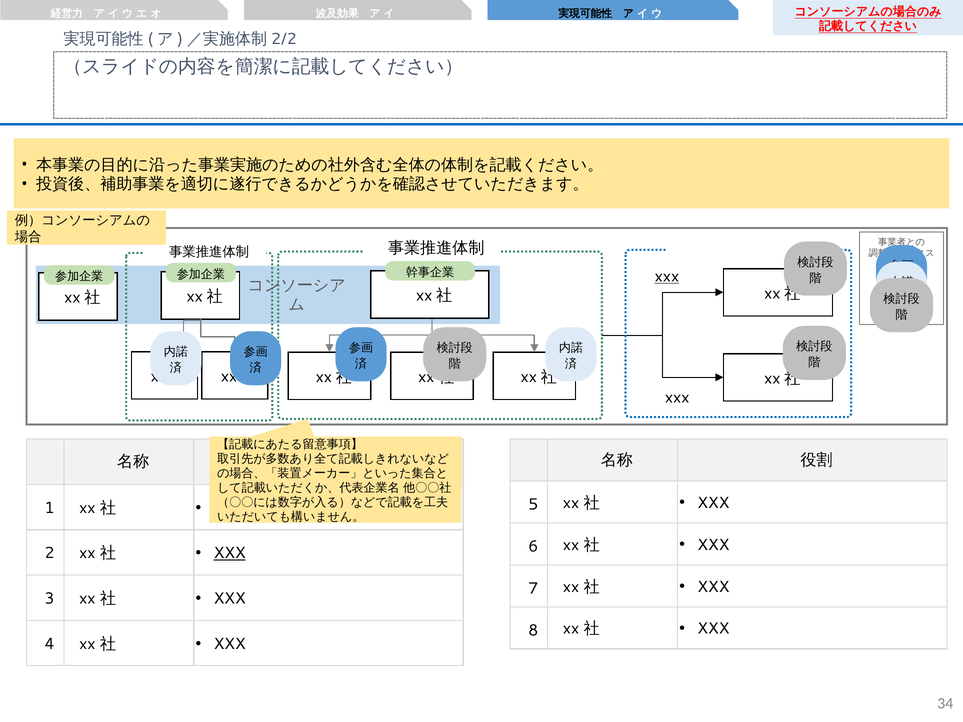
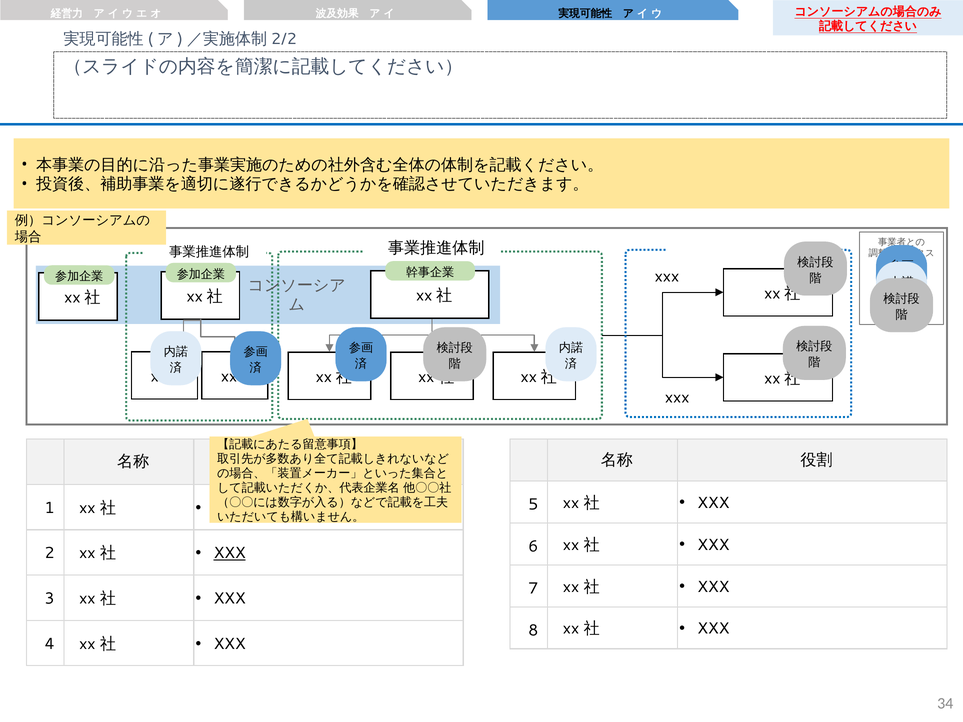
xxx at (667, 276) underline: present -> none
